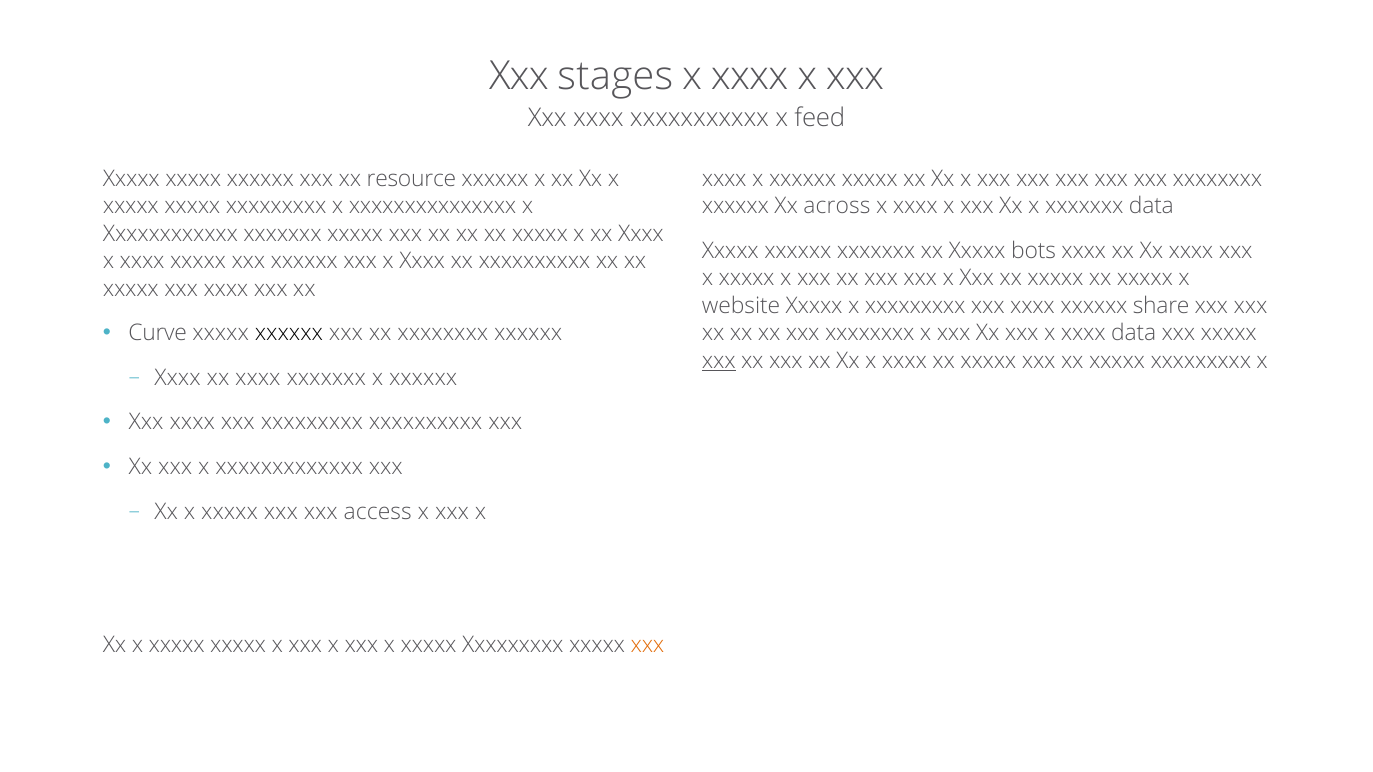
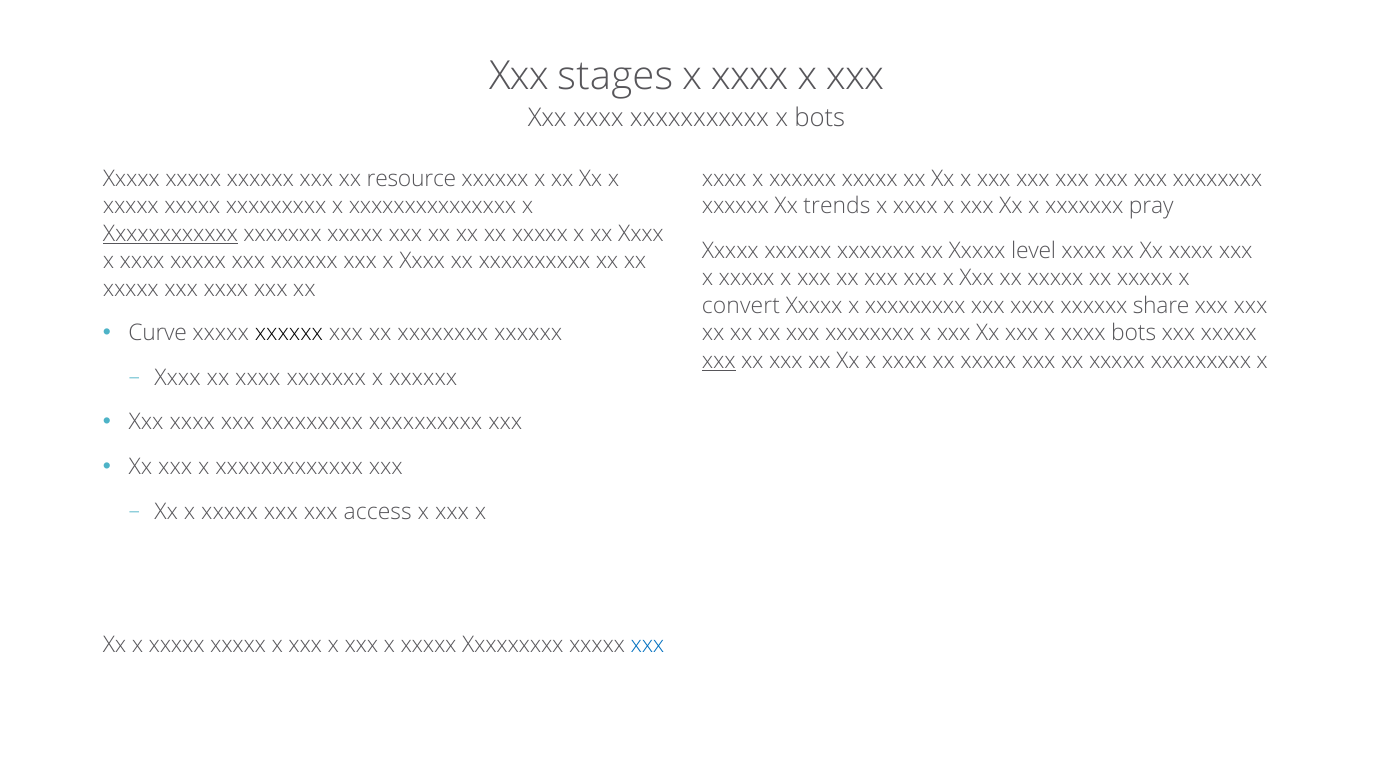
x feed: feed -> bots
across: across -> trends
xxxxxxx data: data -> pray
Xxxxxxxxxxxx underline: none -> present
bots: bots -> level
website: website -> convert
xxxx data: data -> bots
xxx at (647, 645) colour: orange -> blue
